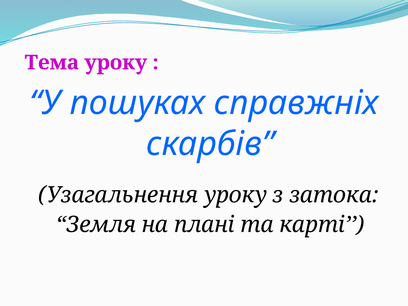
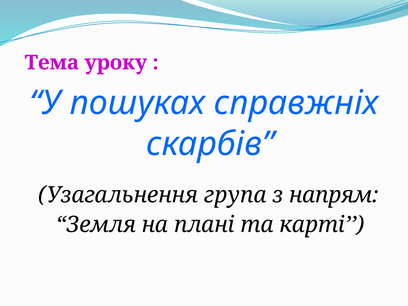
Узагальнення уроку: уроку -> група
затока: затока -> напрям
